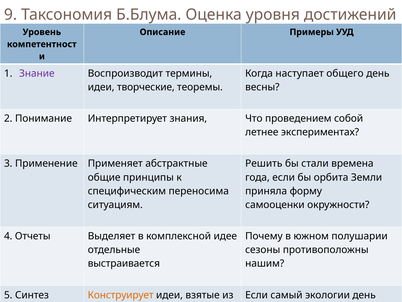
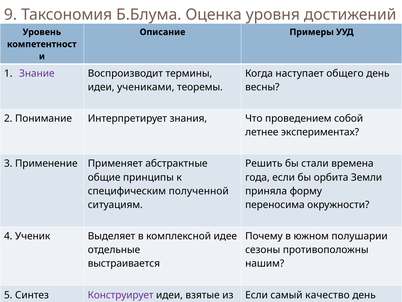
творческие: творческие -> учениками
специфическим переносима: переносима -> полученной
самооценки: самооценки -> переносима
Отчеты: Отчеты -> Ученик
Конструирует colour: orange -> purple
экологии: экологии -> качество
